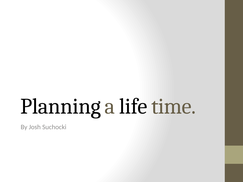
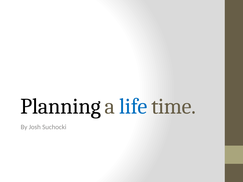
life colour: black -> blue
